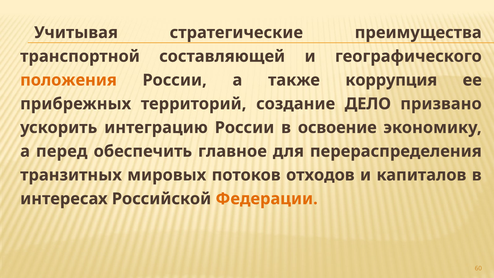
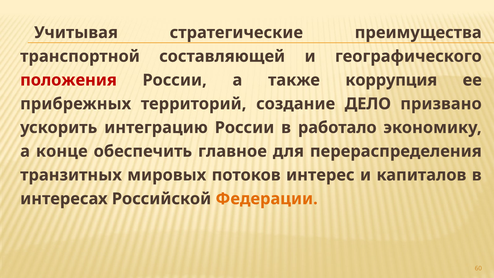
положения colour: orange -> red
освоение: освоение -> работало
перед: перед -> конце
отходов: отходов -> интерес
